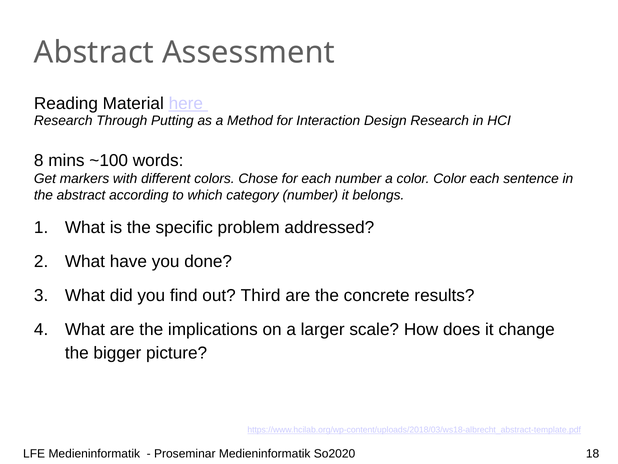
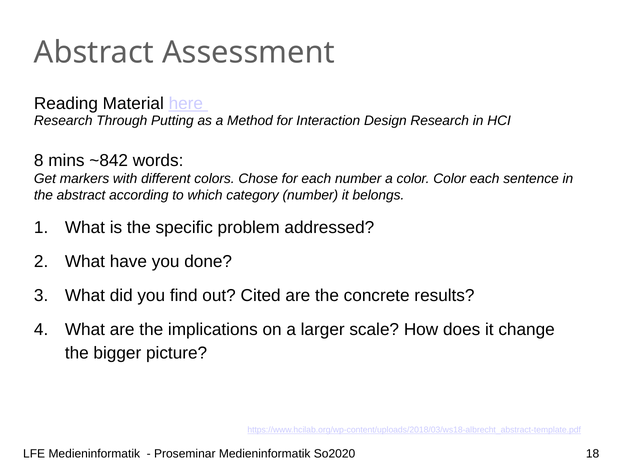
~100: ~100 -> ~842
Third: Third -> Cited
